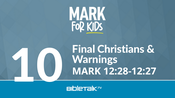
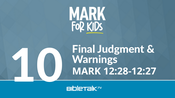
Christians: Christians -> Judgment
